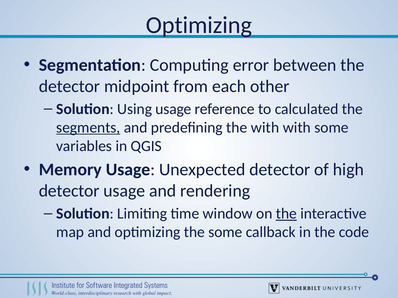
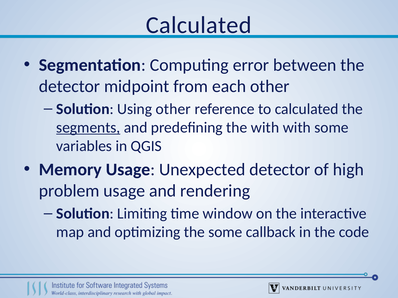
Optimizing at (199, 25): Optimizing -> Calculated
Using usage: usage -> other
detector at (69, 191): detector -> problem
the at (286, 214) underline: present -> none
